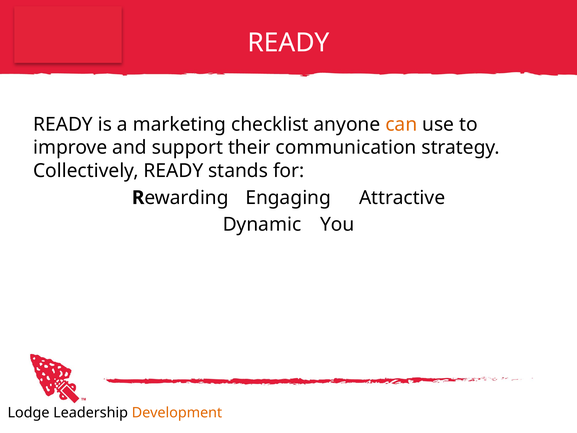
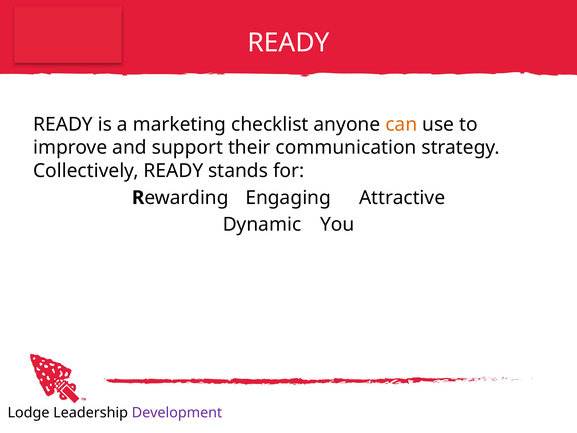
Development colour: orange -> purple
